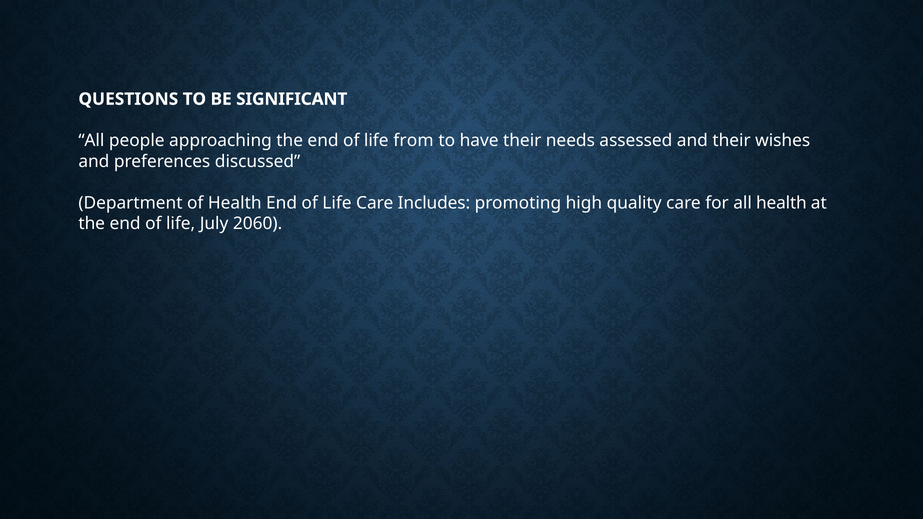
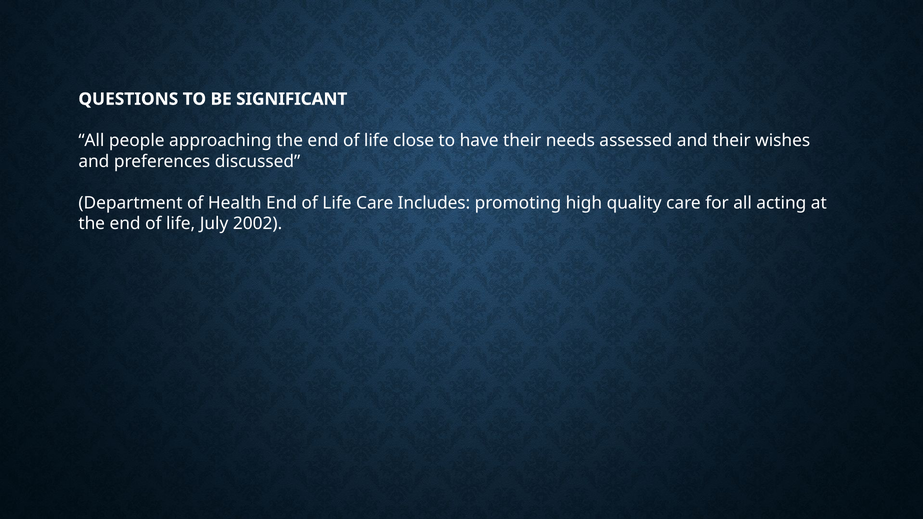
from: from -> close
all health: health -> acting
2060: 2060 -> 2002
